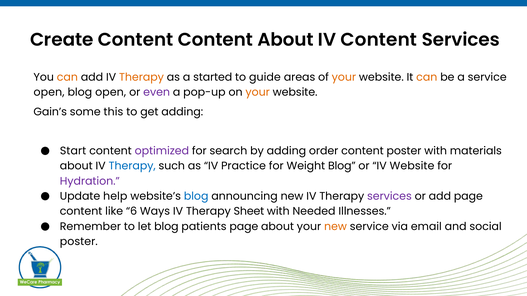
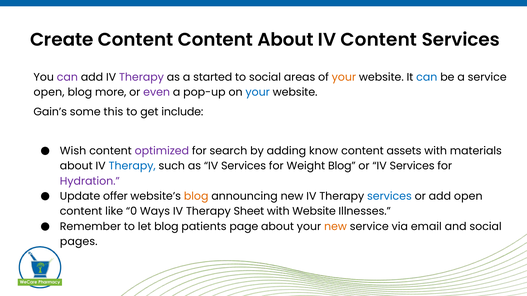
can at (67, 77) colour: orange -> purple
Therapy at (141, 77) colour: orange -> purple
to guide: guide -> social
can at (427, 77) colour: orange -> blue
blog open: open -> more
your at (258, 92) colour: orange -> blue
get adding: adding -> include
Start: Start -> Wish
order: order -> know
content poster: poster -> assets
as IV Practice: Practice -> Services
or IV Website: Website -> Services
help: help -> offer
blog at (196, 196) colour: blue -> orange
services at (389, 196) colour: purple -> blue
add page: page -> open
6: 6 -> 0
with Needed: Needed -> Website
poster at (79, 242): poster -> pages
